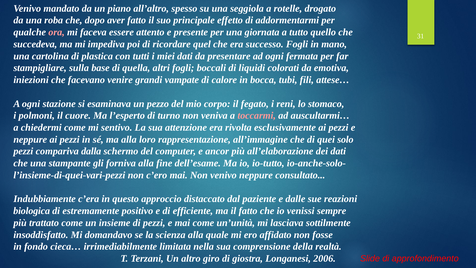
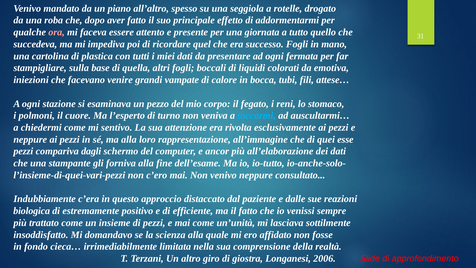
toccarmi colour: pink -> light blue
solo: solo -> esse
dalla: dalla -> dagli
